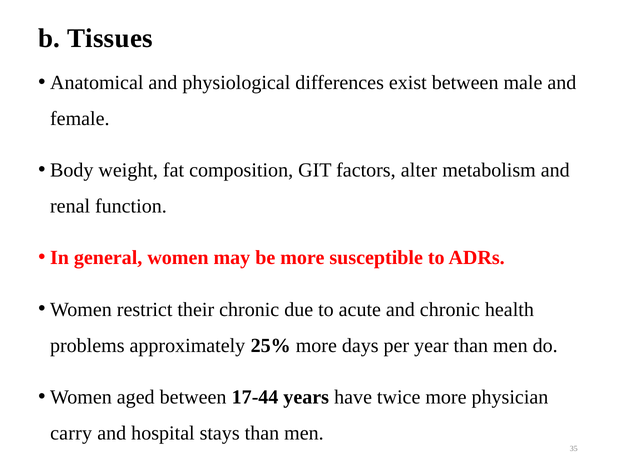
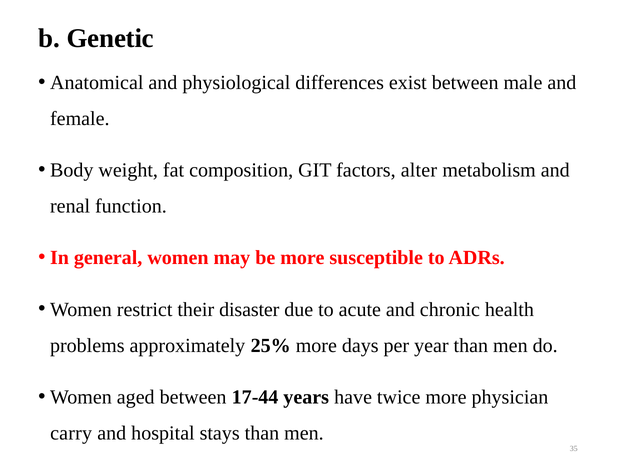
Tissues: Tissues -> Genetic
their chronic: chronic -> disaster
